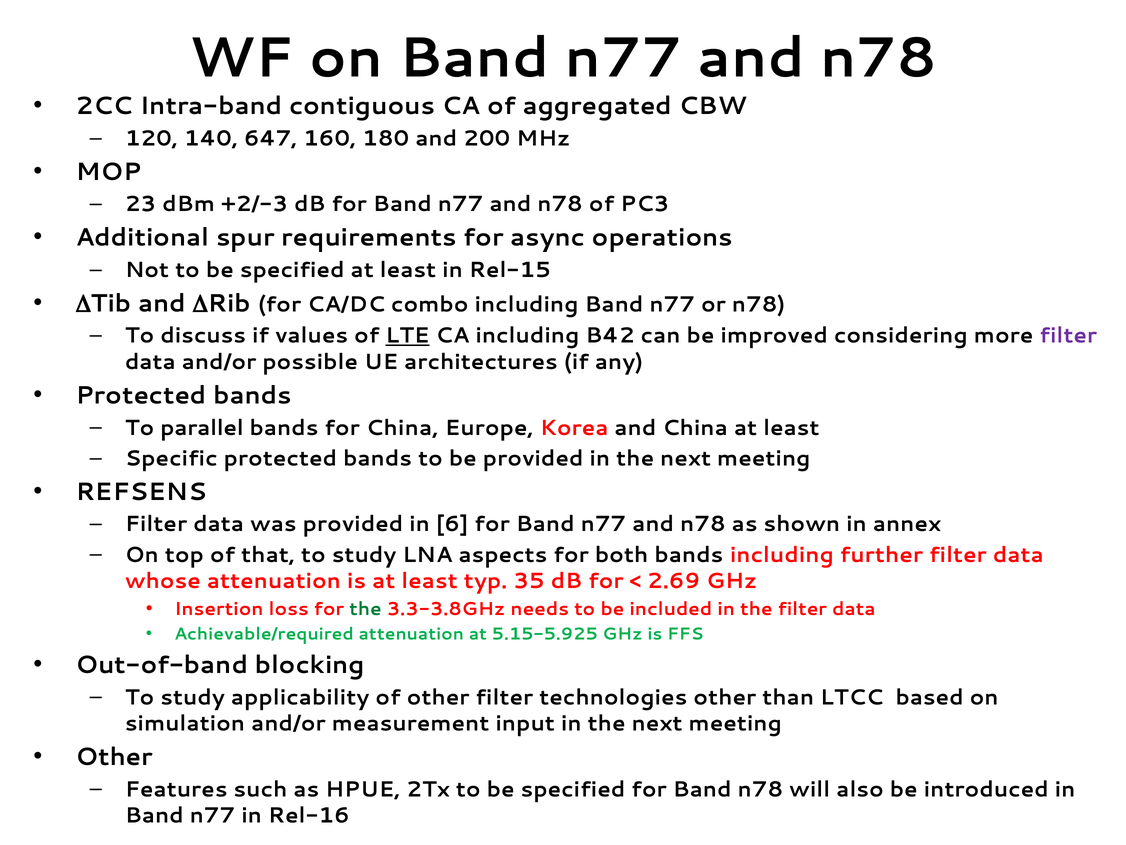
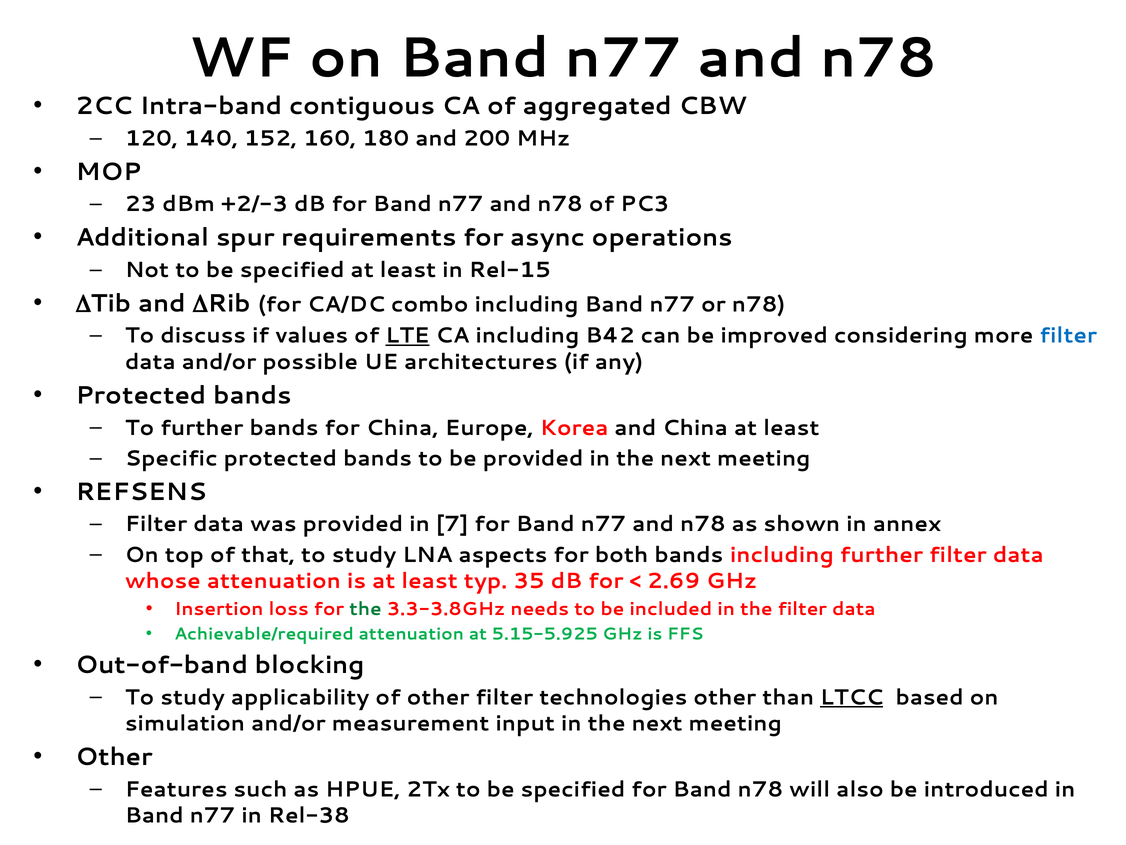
647: 647 -> 152
filter at (1068, 336) colour: purple -> blue
To parallel: parallel -> further
6: 6 -> 7
LTCC underline: none -> present
Rel-16: Rel-16 -> Rel-38
